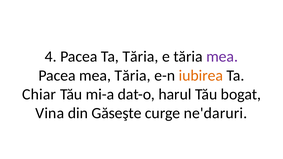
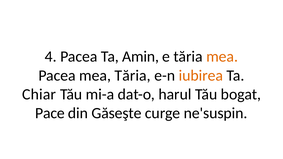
Ta Tăria: Tăria -> Amin
mea at (222, 57) colour: purple -> orange
Vina: Vina -> Pace
ne'daruri: ne'daruri -> ne'suspin
